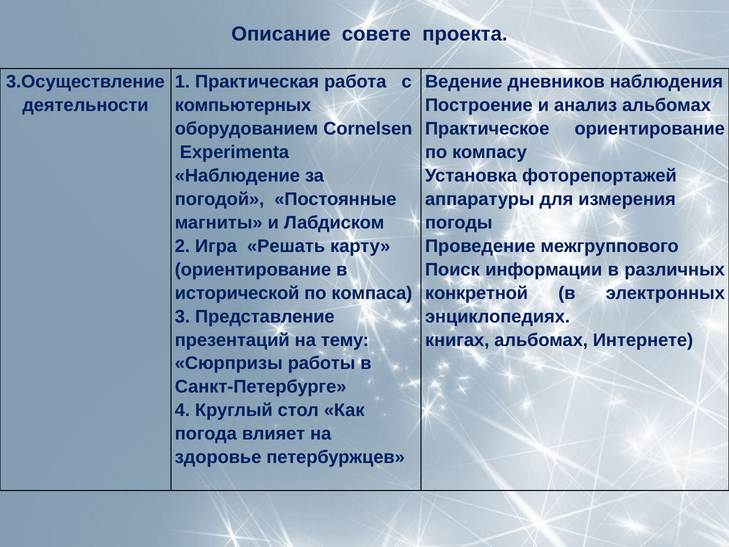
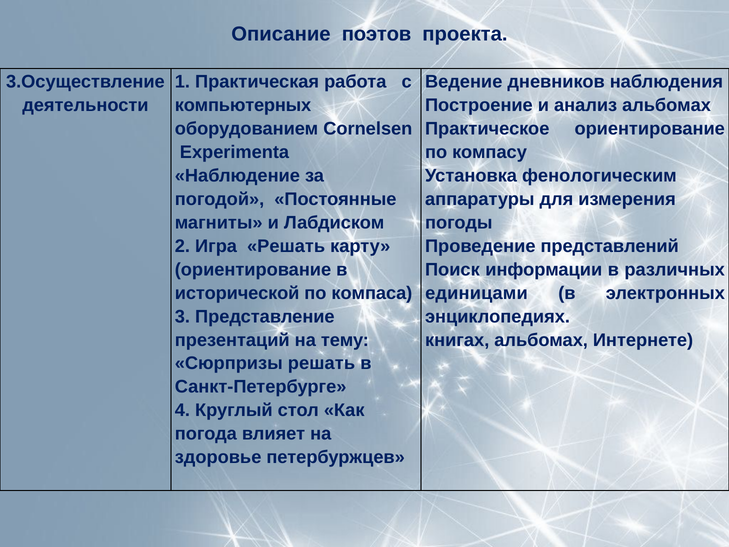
совете: совете -> поэтов
фоторепортажей: фоторепортажей -> фенологическим
межгруппового: межгруппового -> представлений
конкретной: конкретной -> единицами
Сюрпризы работы: работы -> решать
